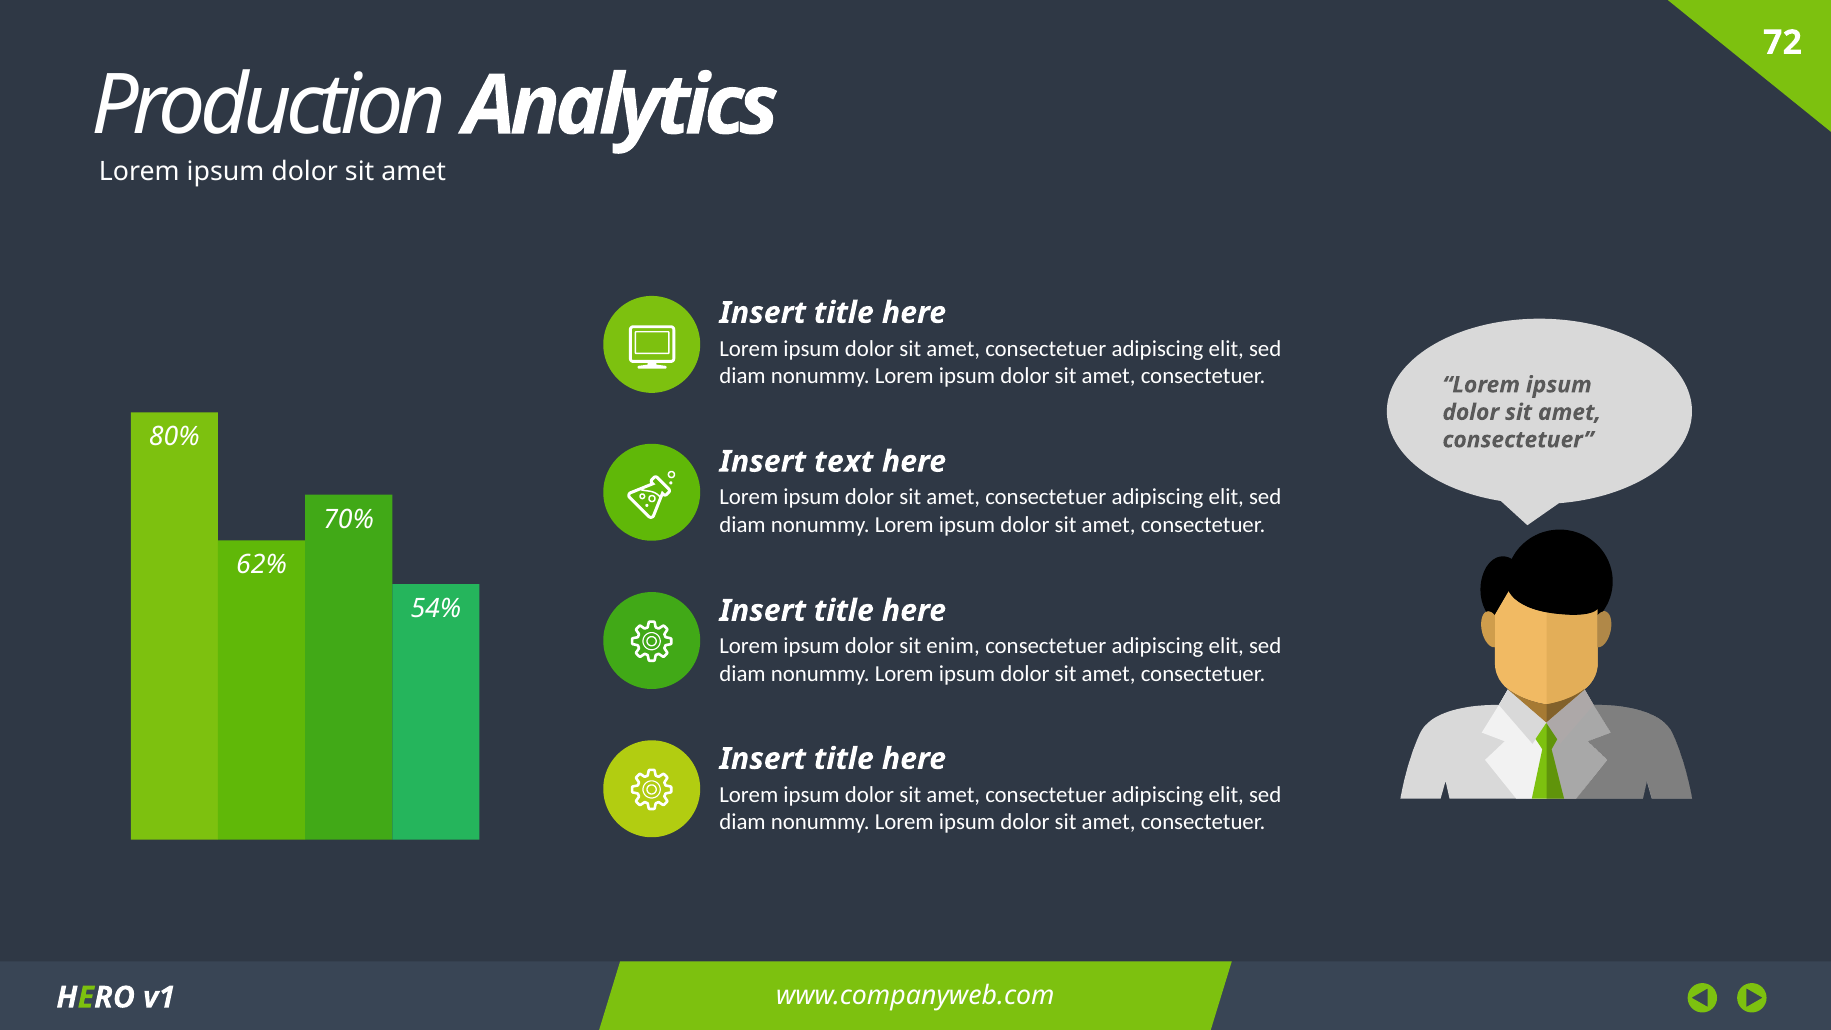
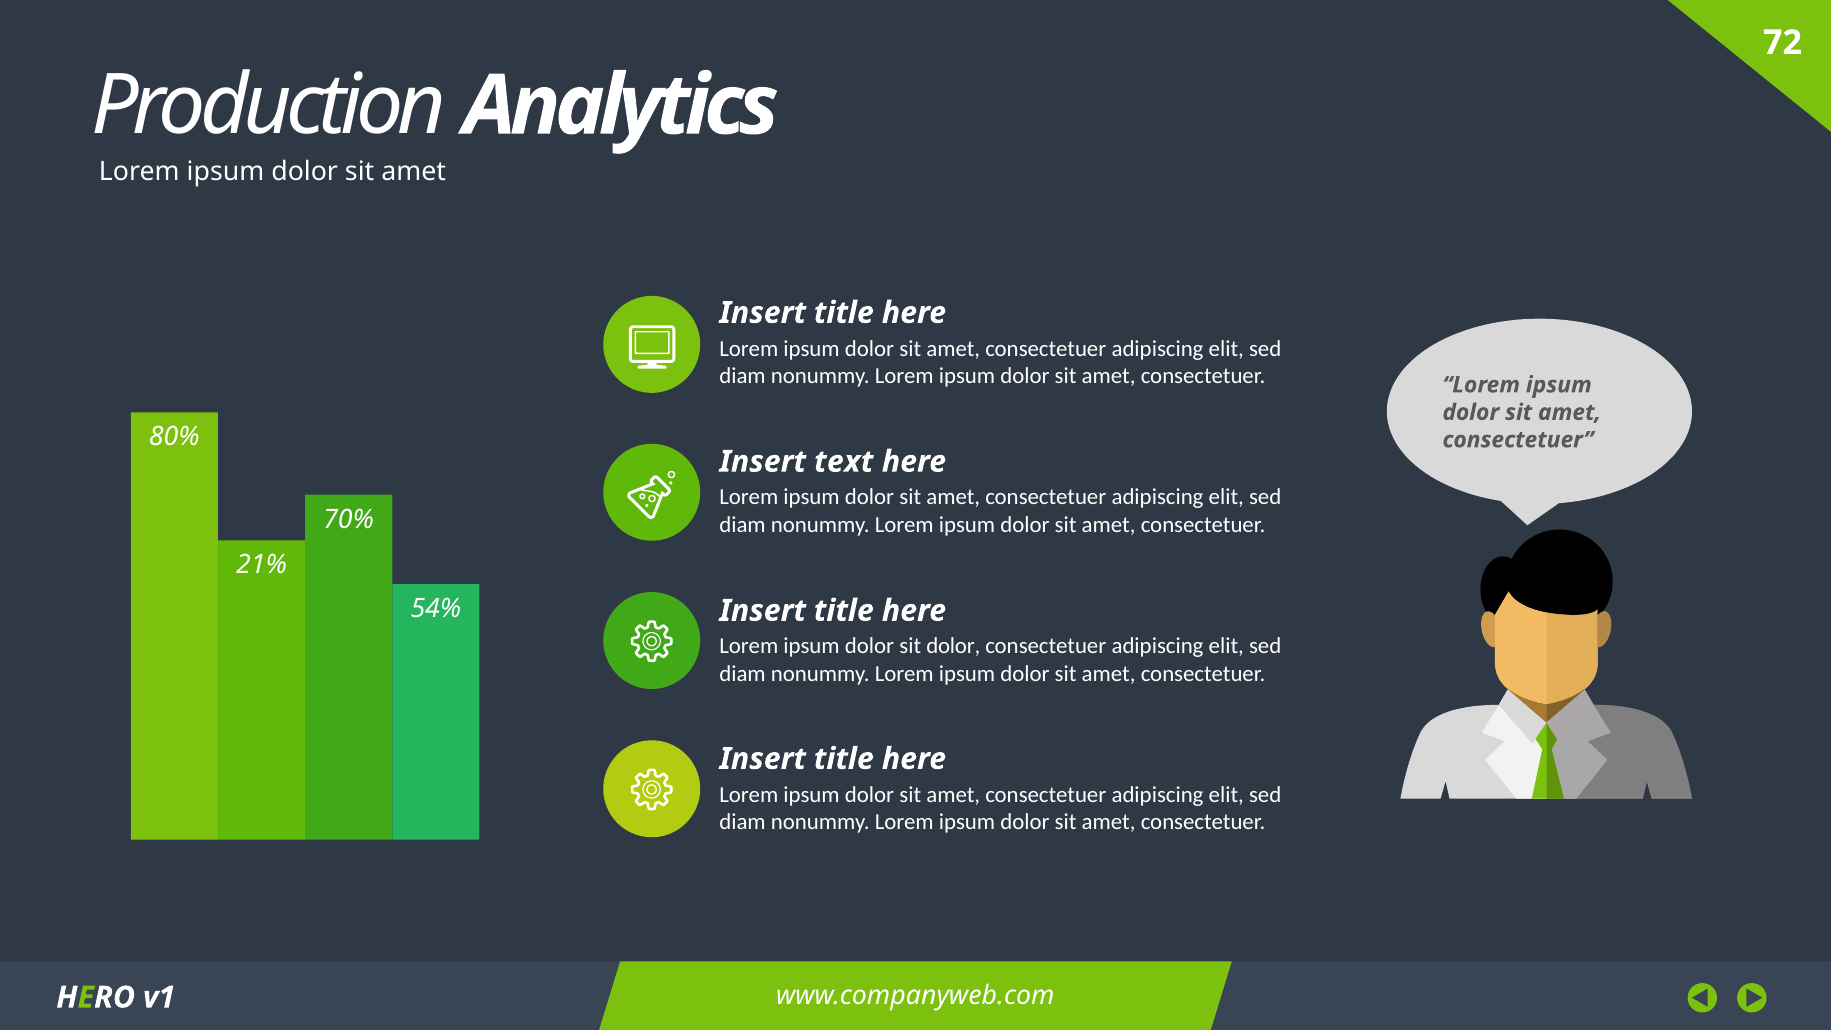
62%: 62% -> 21%
sit enim: enim -> dolor
